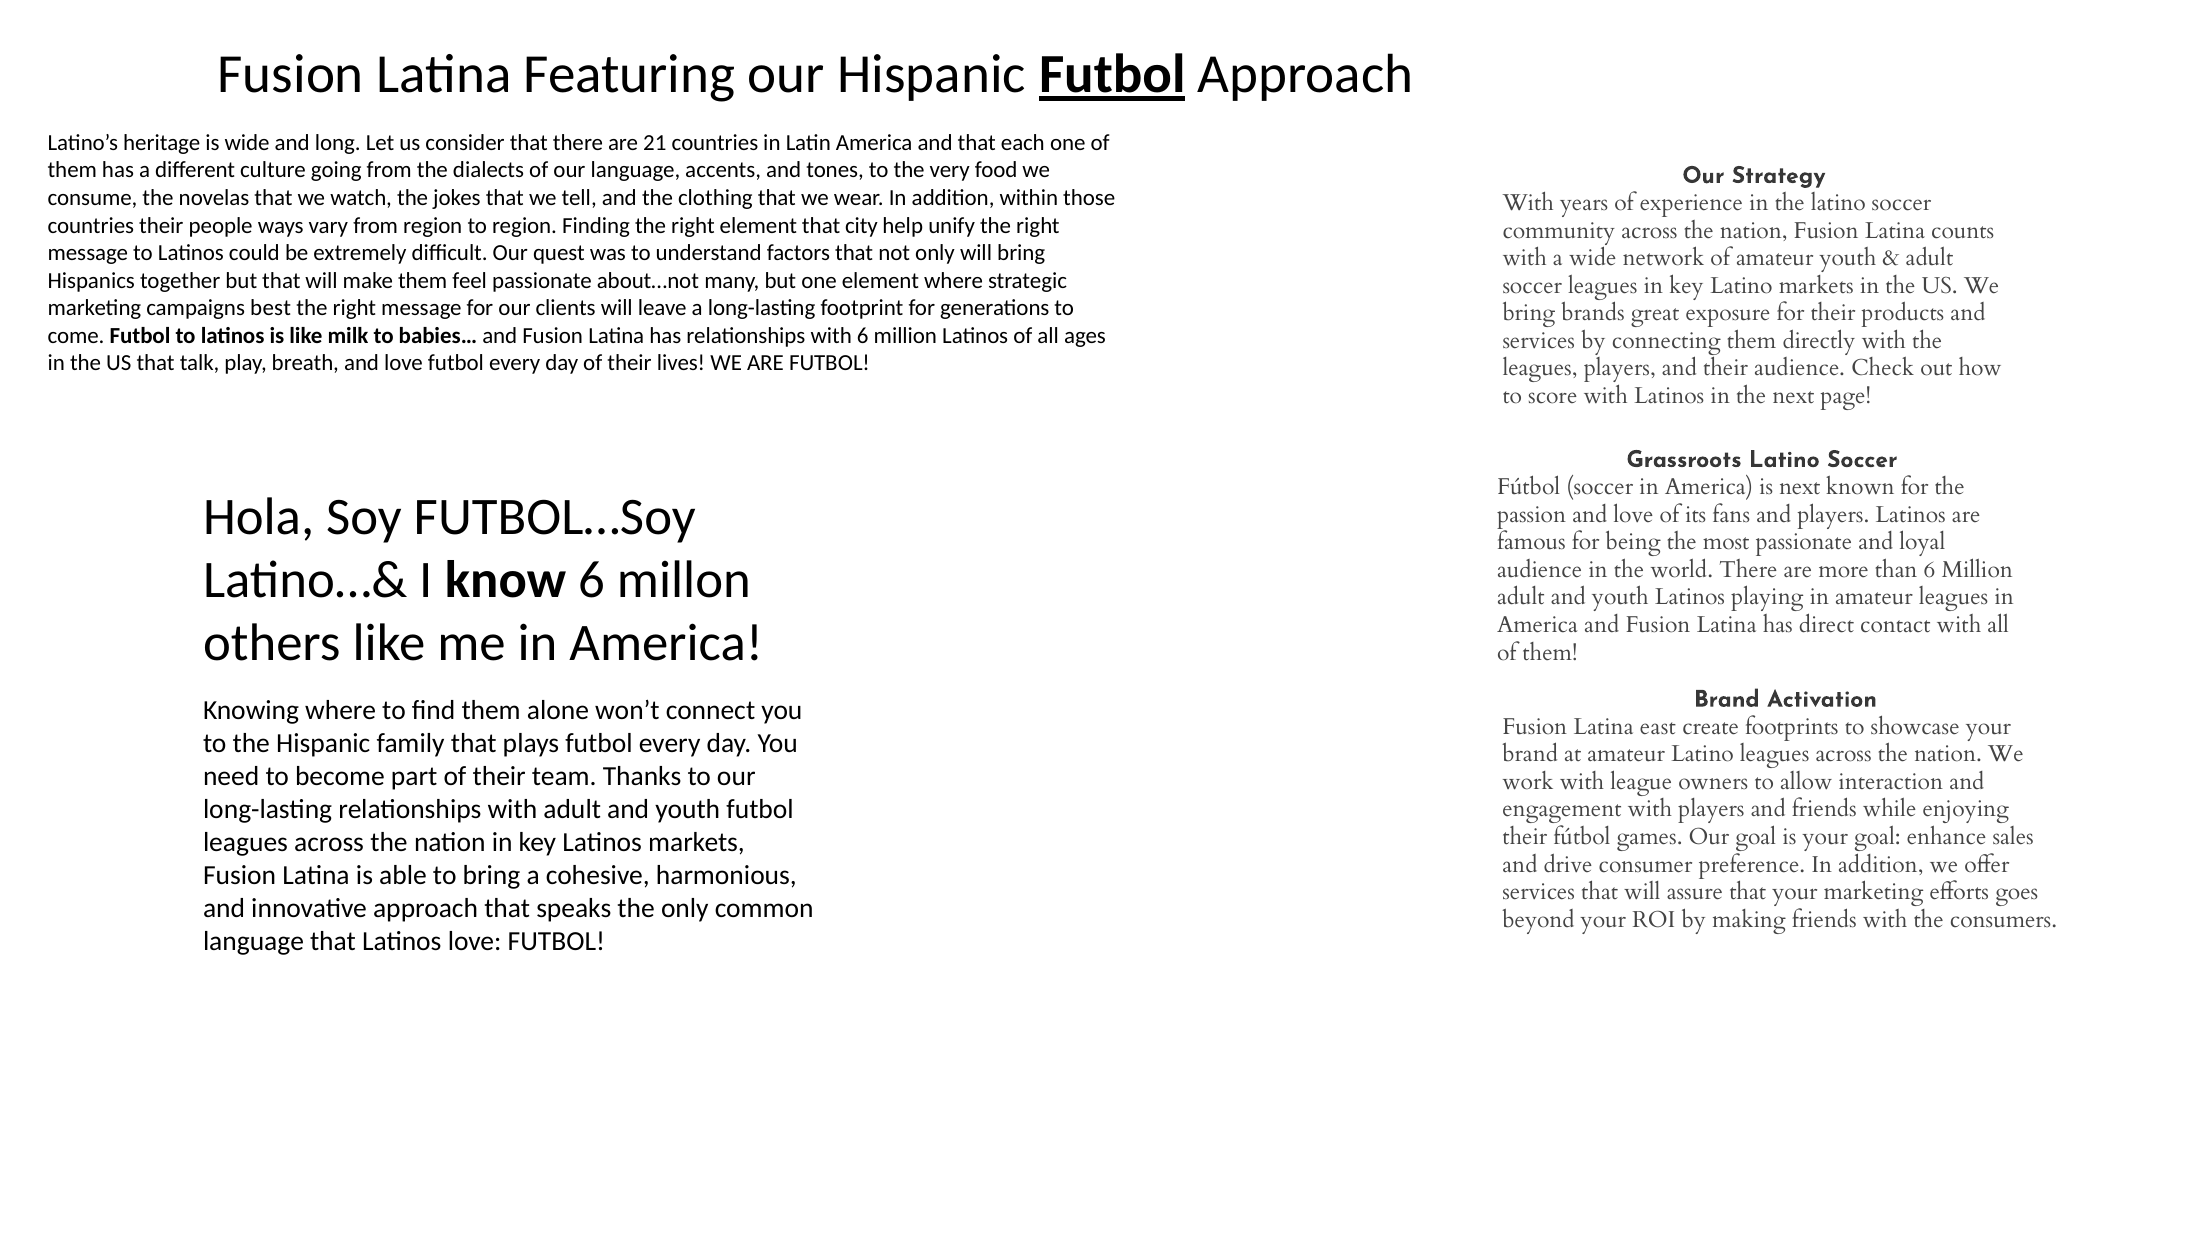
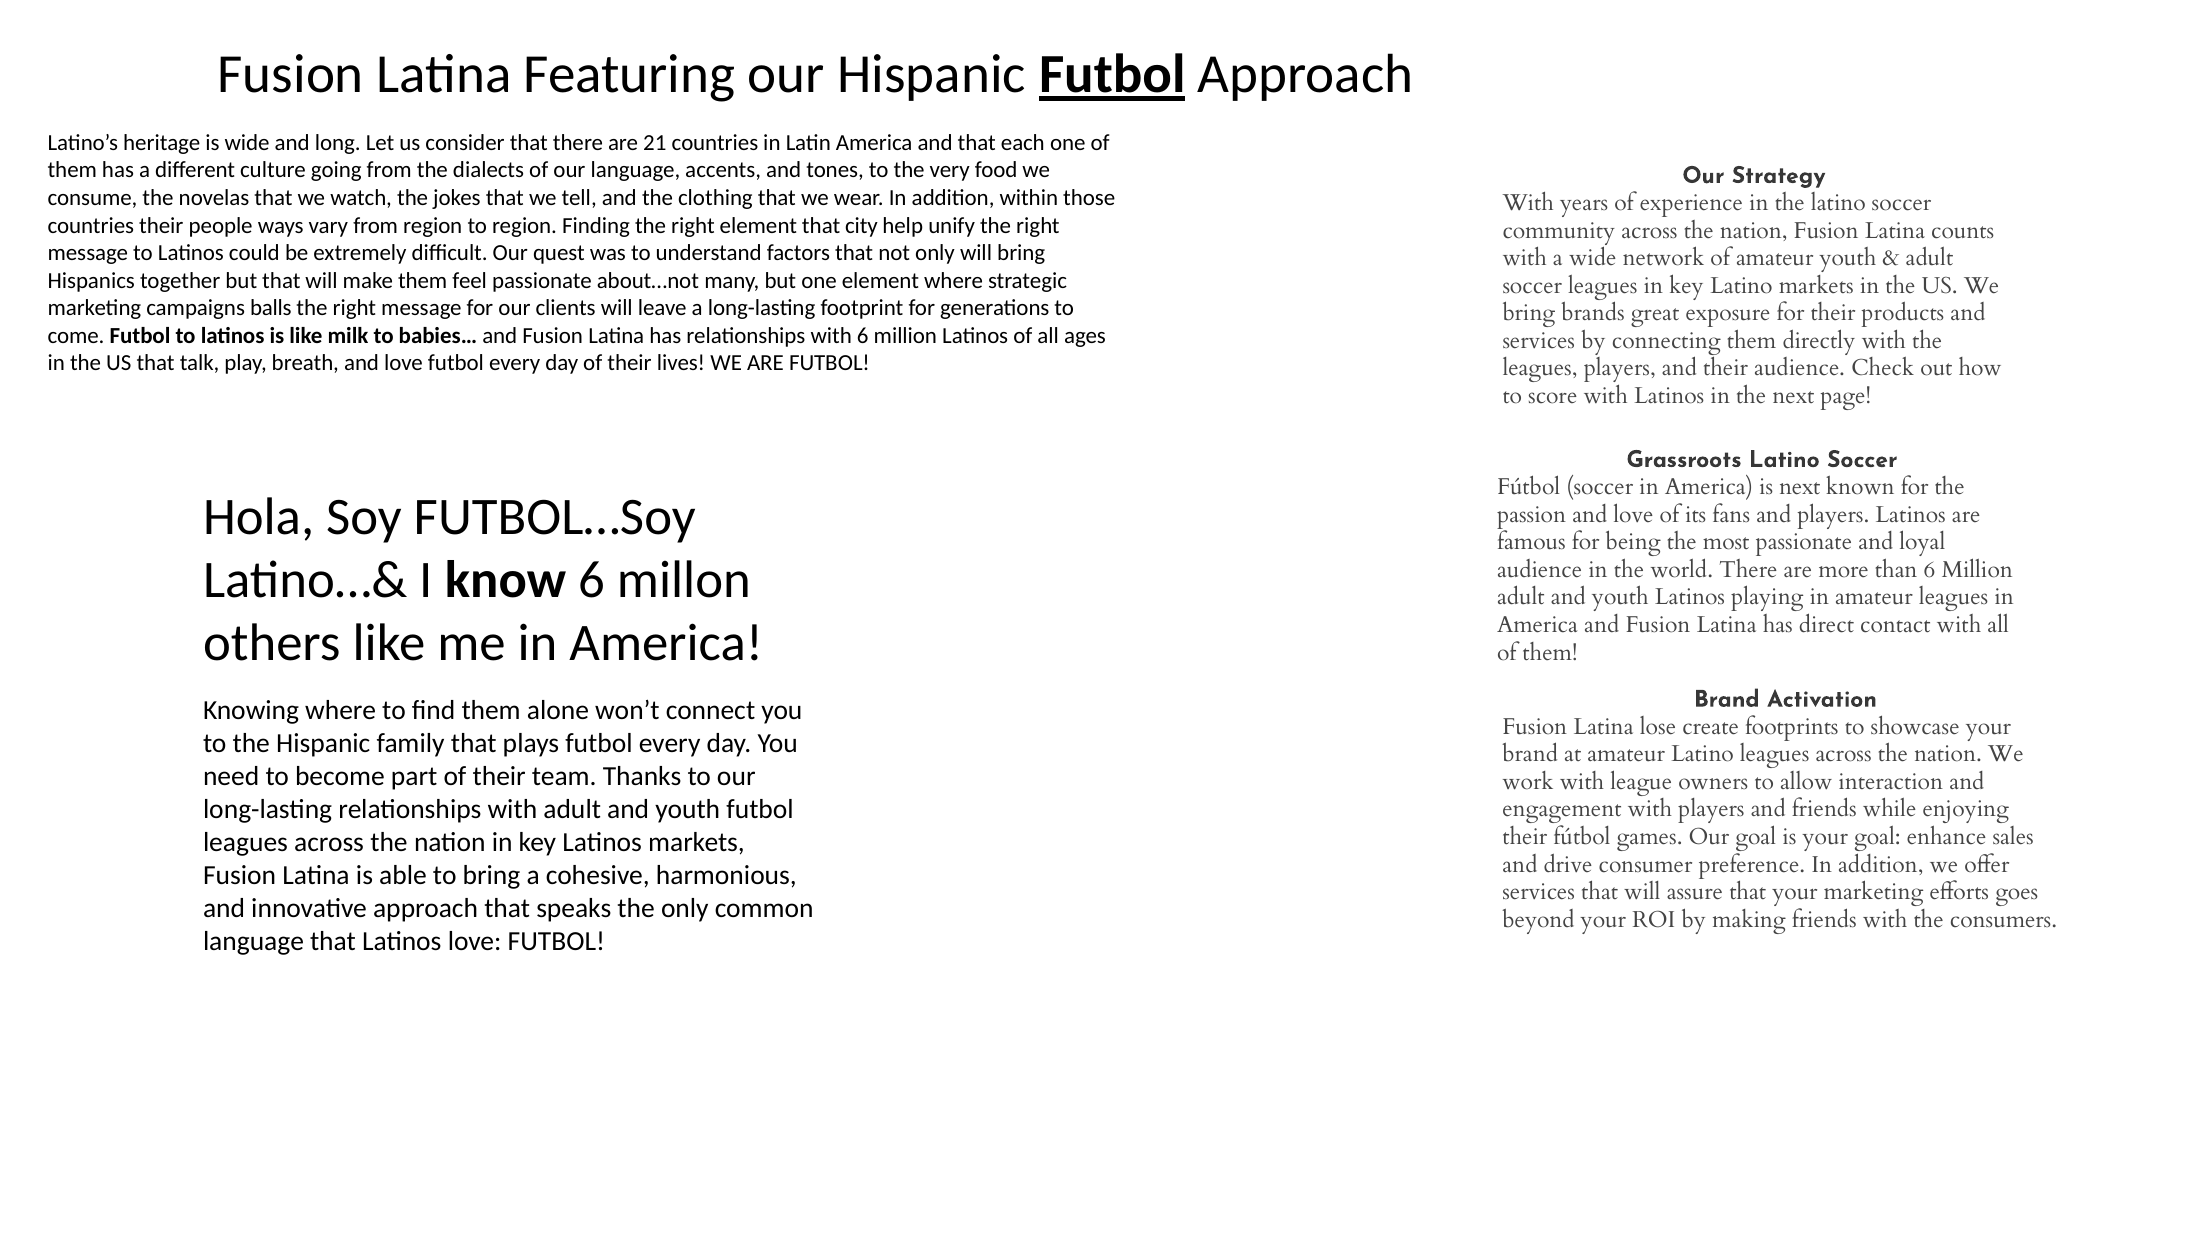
best: best -> balls
east: east -> lose
